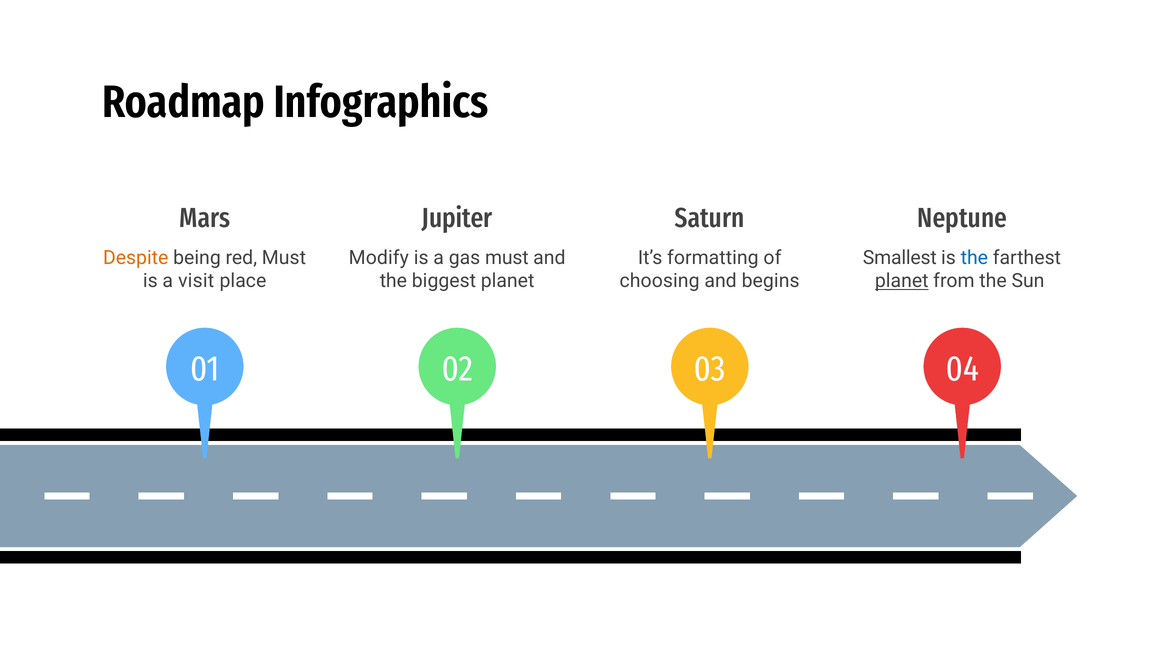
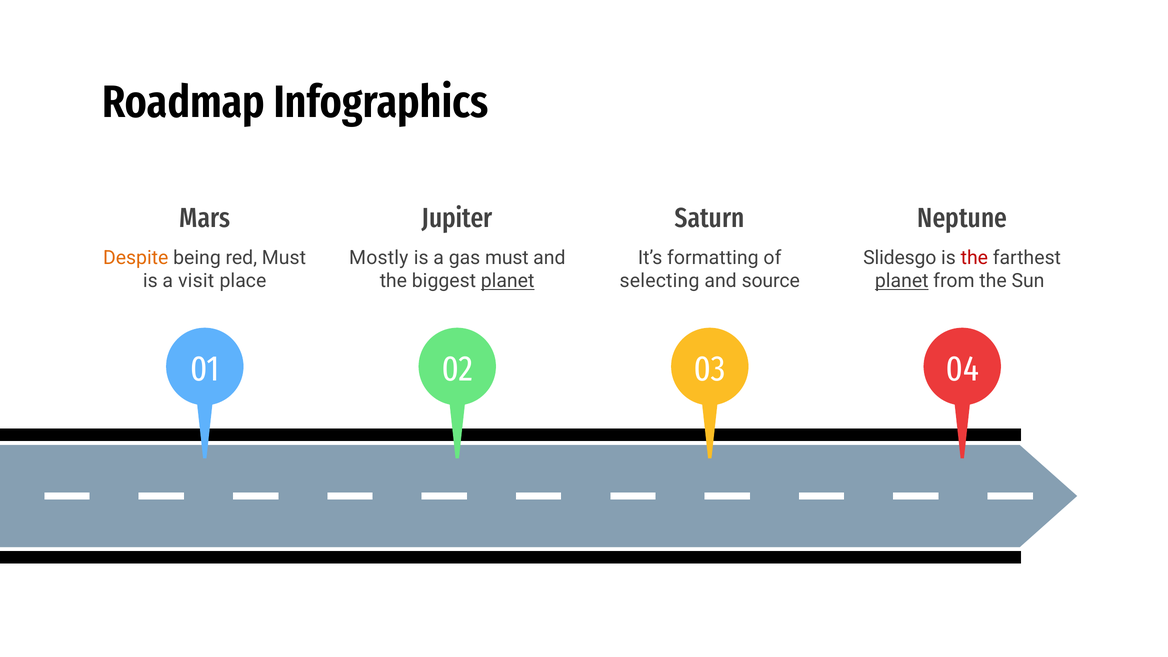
Modify: Modify -> Mostly
Smallest: Smallest -> Slidesgo
the at (974, 258) colour: blue -> red
planet at (508, 281) underline: none -> present
choosing: choosing -> selecting
begins: begins -> source
